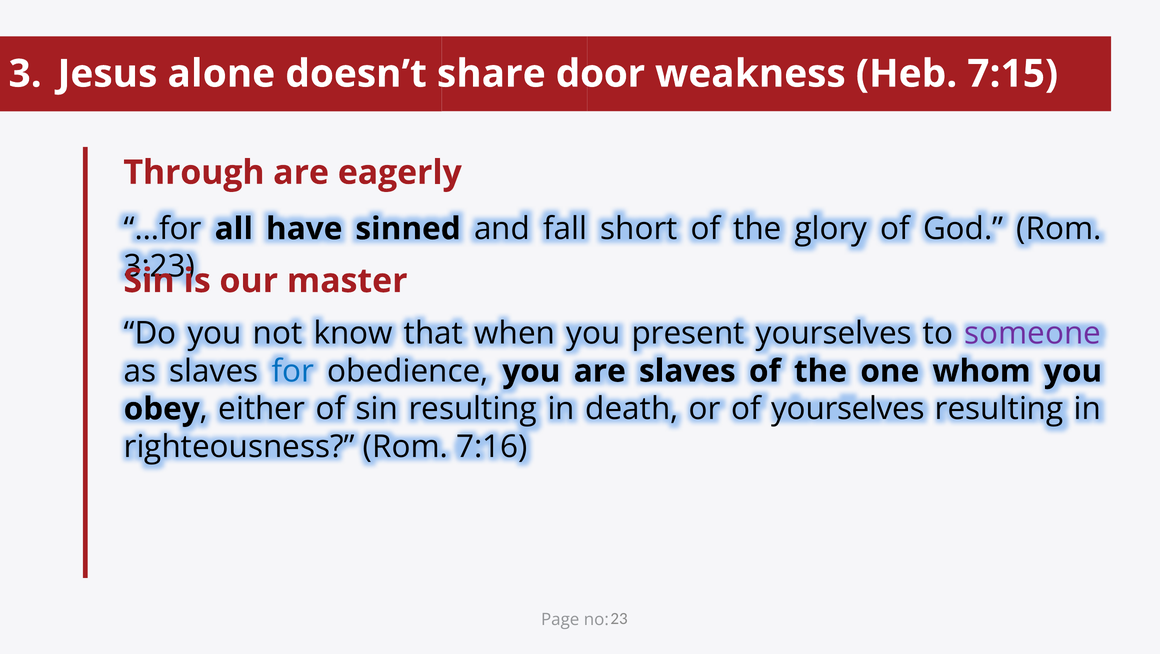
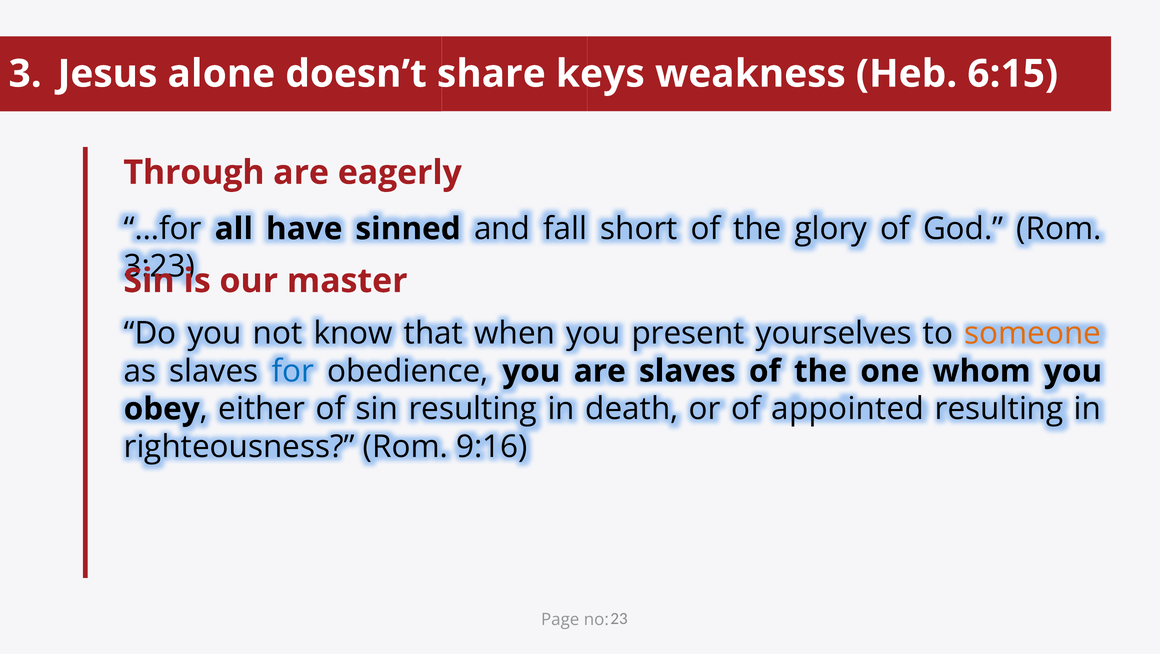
door: door -> keys
7:15: 7:15 -> 6:15
someone colour: purple -> orange
of yourselves: yourselves -> appointed
7:16: 7:16 -> 9:16
